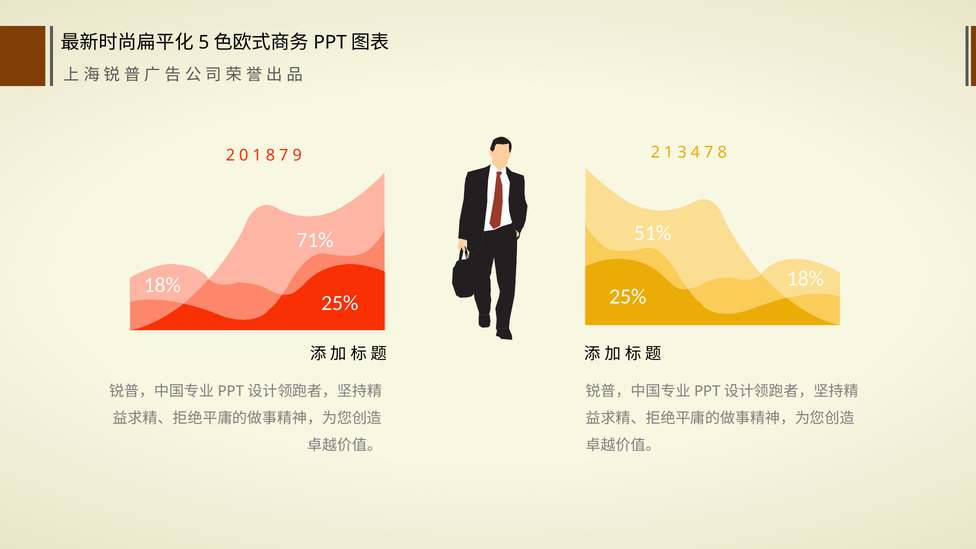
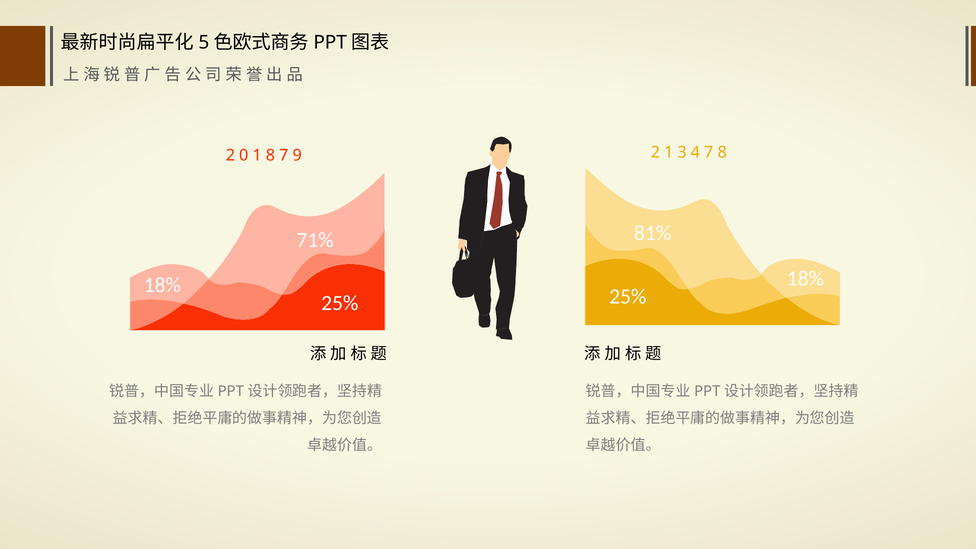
51%: 51% -> 81%
